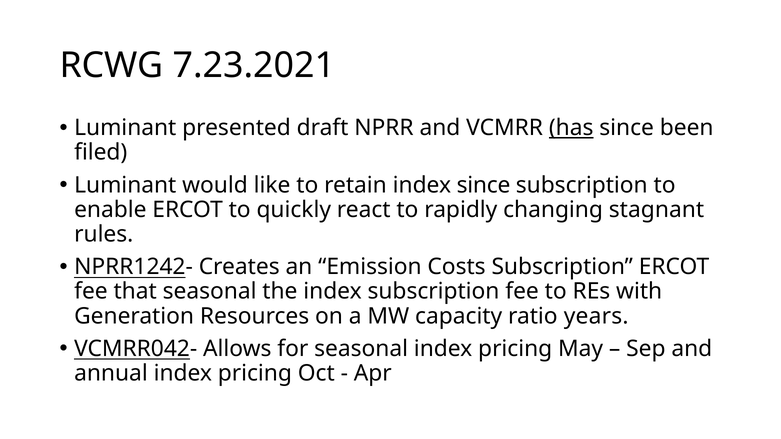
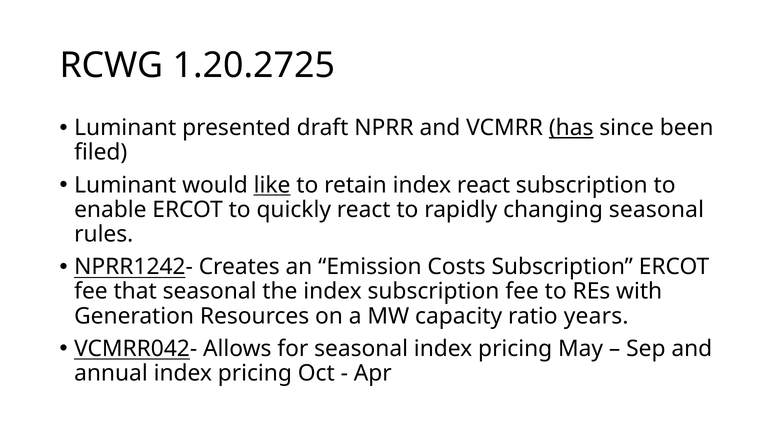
7.23.2021: 7.23.2021 -> 1.20.2725
like underline: none -> present
index since: since -> react
changing stagnant: stagnant -> seasonal
